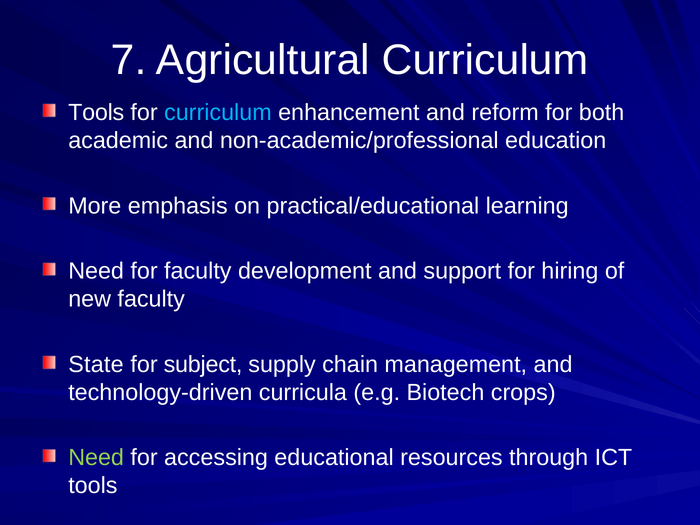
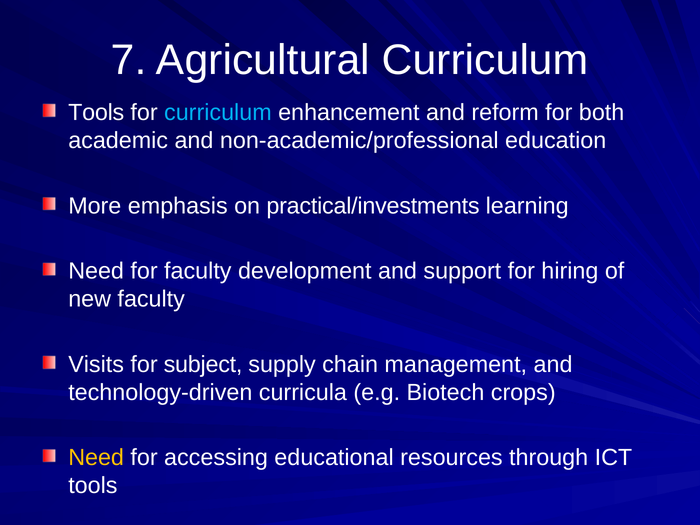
practical/educational: practical/educational -> practical/investments
State: State -> Visits
Need at (96, 458) colour: light green -> yellow
